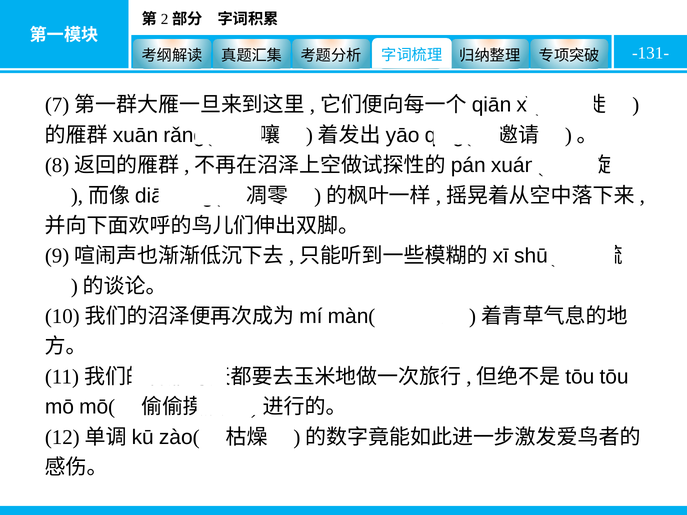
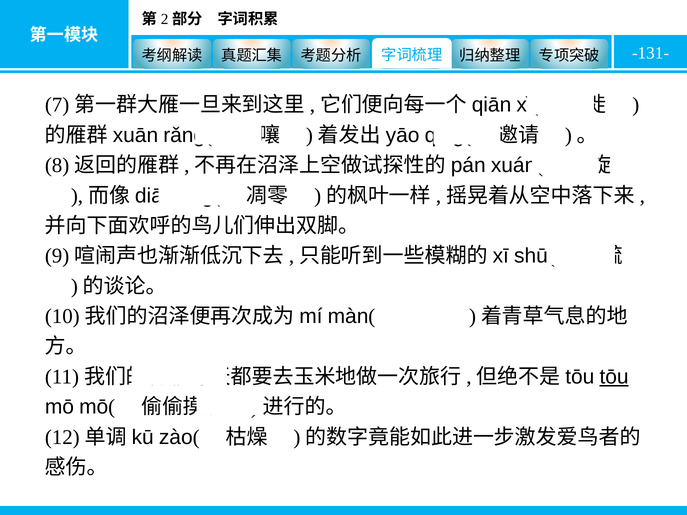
tōu underline: none -> present
